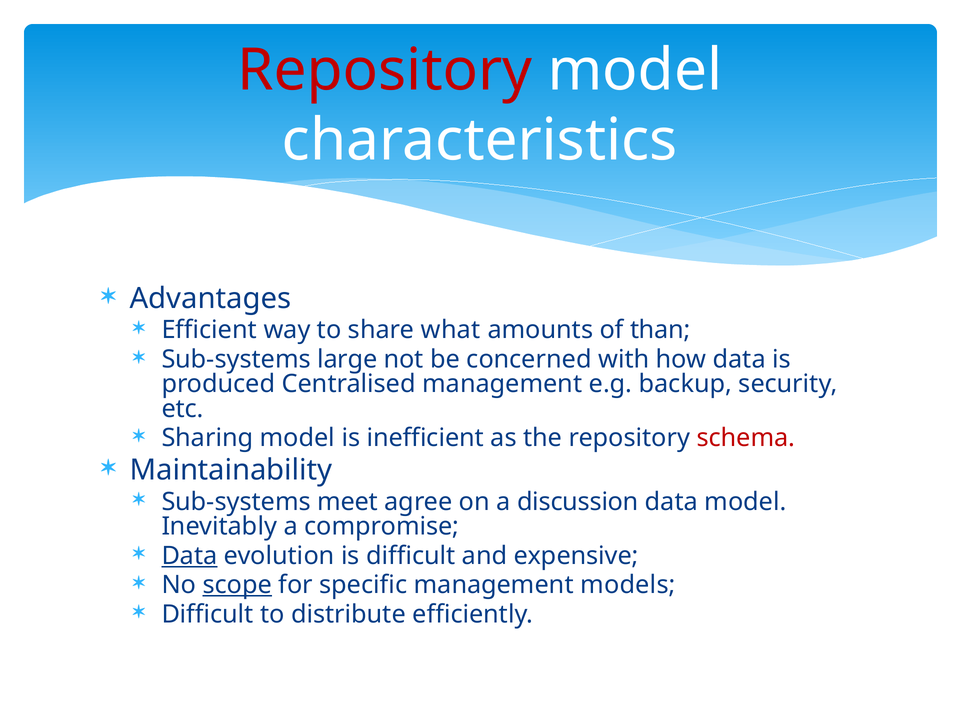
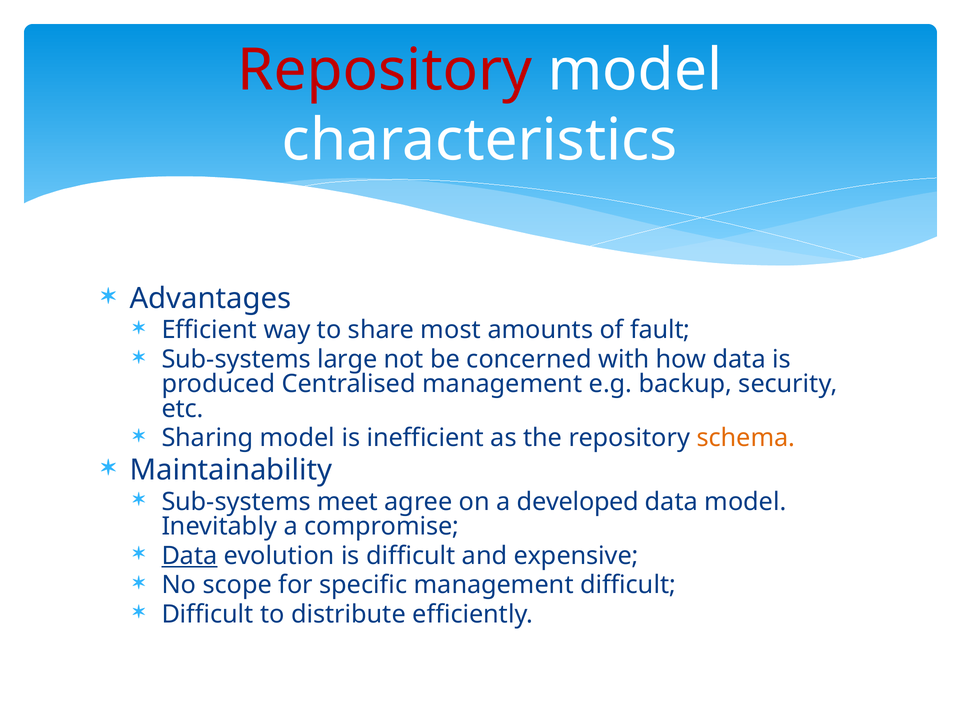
what: what -> most
than: than -> fault
schema colour: red -> orange
discussion: discussion -> developed
scope underline: present -> none
management models: models -> difficult
